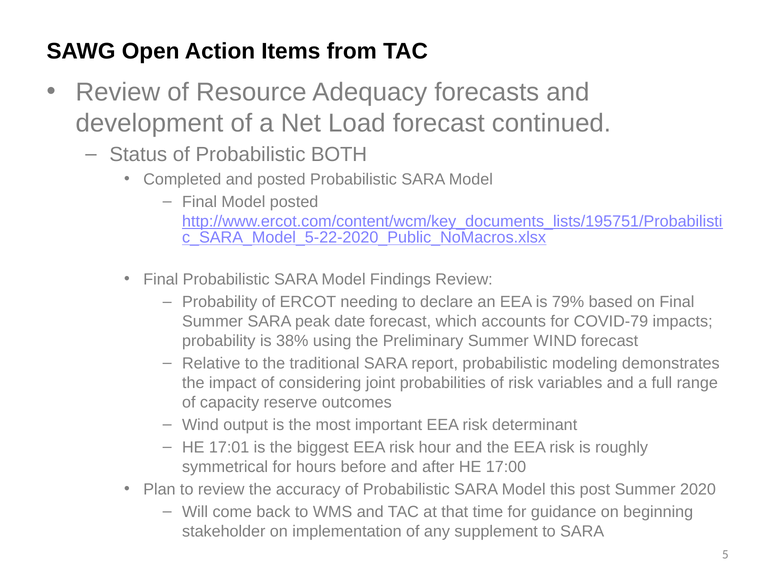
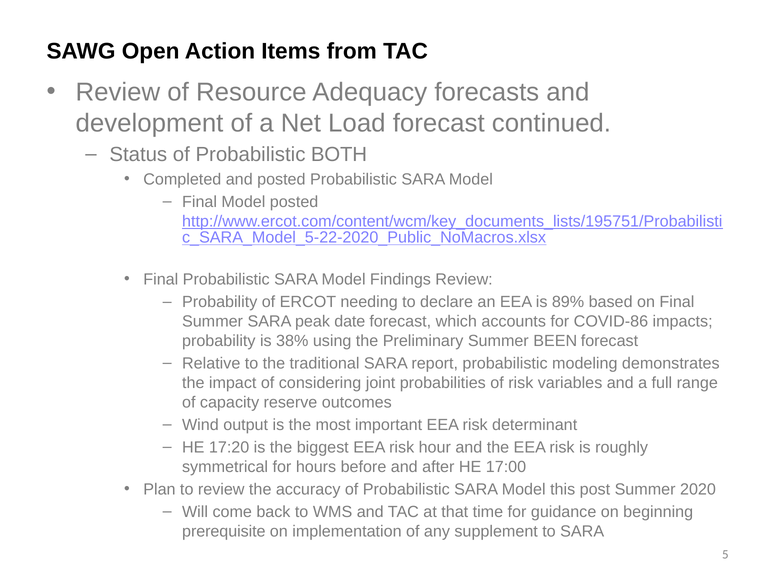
79%: 79% -> 89%
COVID-79: COVID-79 -> COVID-86
Summer WIND: WIND -> BEEN
17:01: 17:01 -> 17:20
stakeholder: stakeholder -> prerequisite
